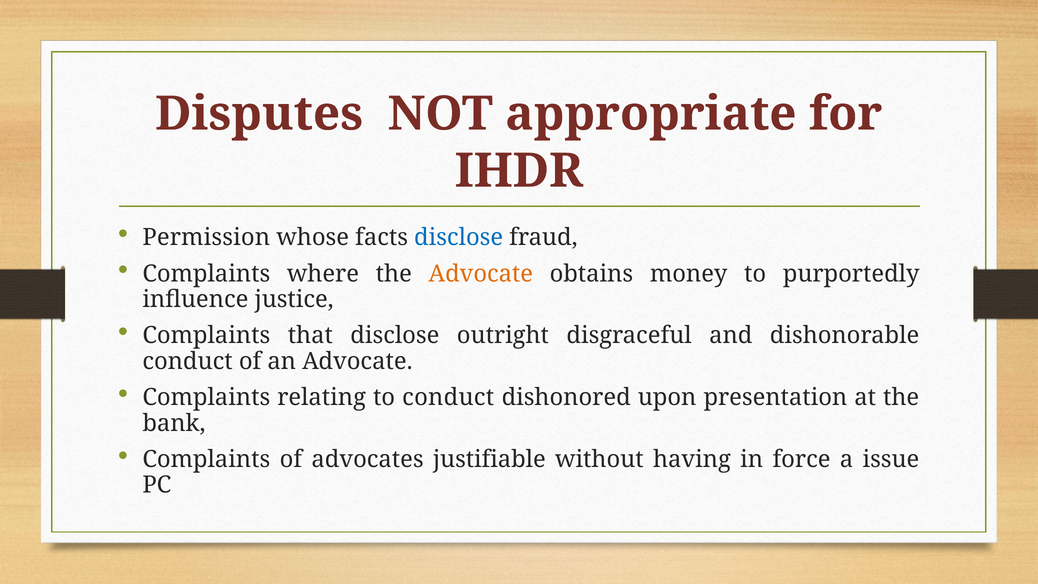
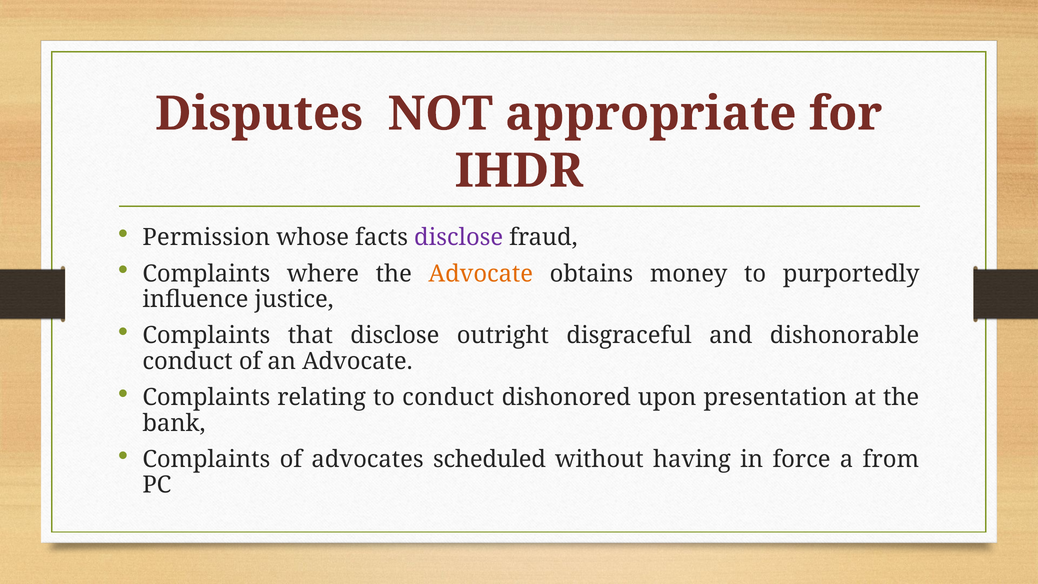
disclose at (459, 238) colour: blue -> purple
justifiable: justifiable -> scheduled
issue: issue -> from
